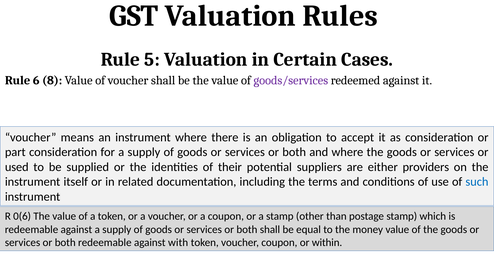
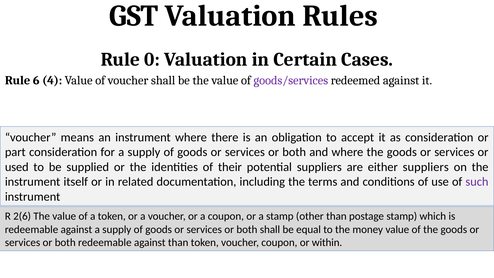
5: 5 -> 0
8: 8 -> 4
either providers: providers -> suppliers
such colour: blue -> purple
0(6: 0(6 -> 2(6
against with: with -> than
